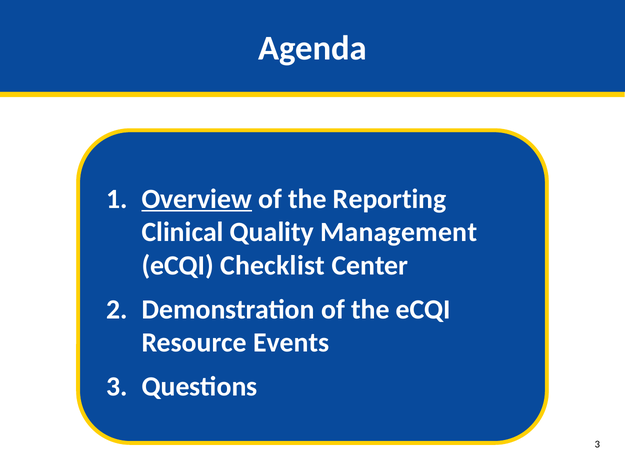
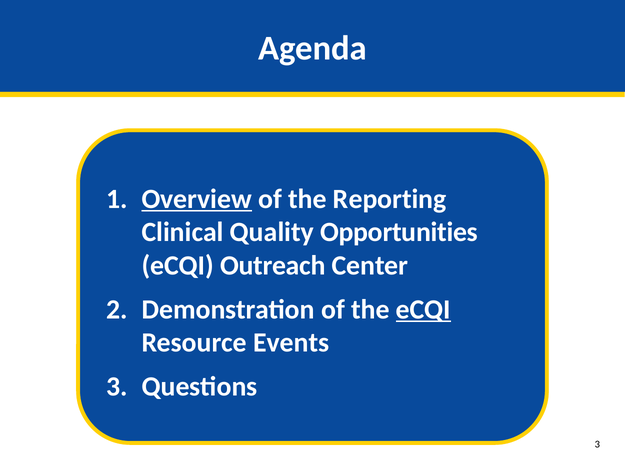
Management: Management -> Opportunities
Checklist: Checklist -> Outreach
eCQI at (423, 309) underline: none -> present
